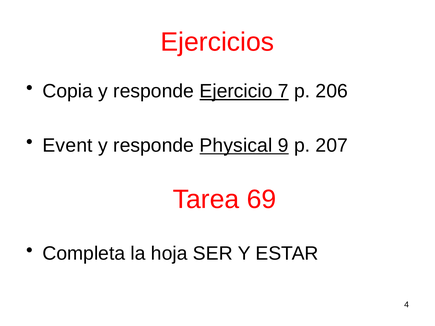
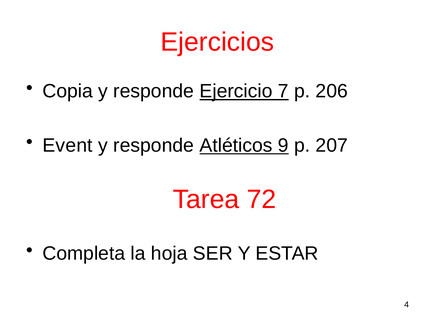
Physical: Physical -> Atléticos
69: 69 -> 72
